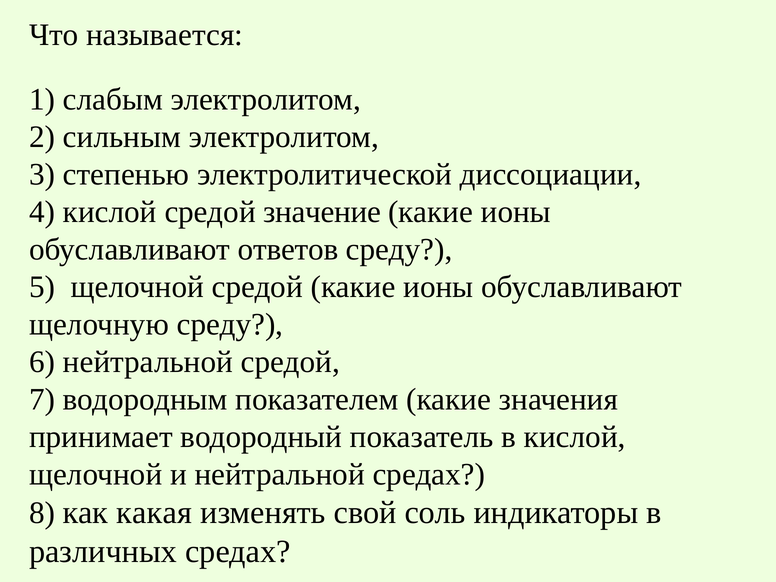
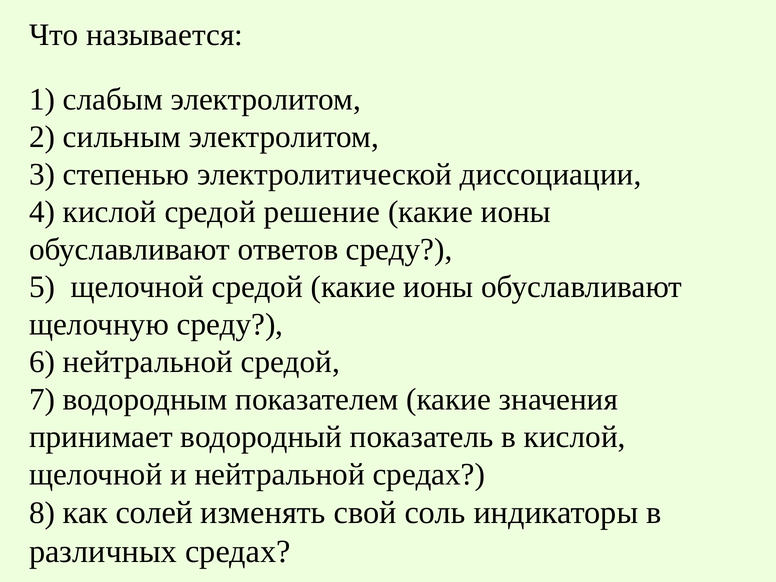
значение: значение -> решение
какая: какая -> солей
